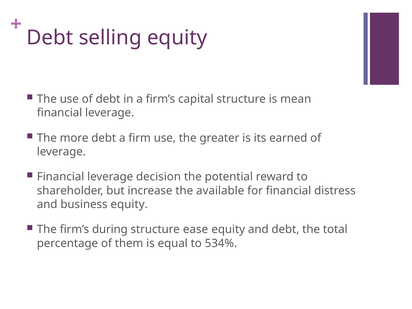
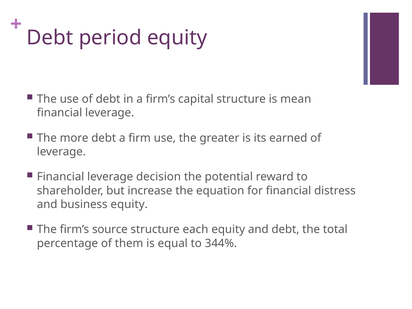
selling: selling -> period
available: available -> equation
during: during -> source
ease: ease -> each
534%: 534% -> 344%
